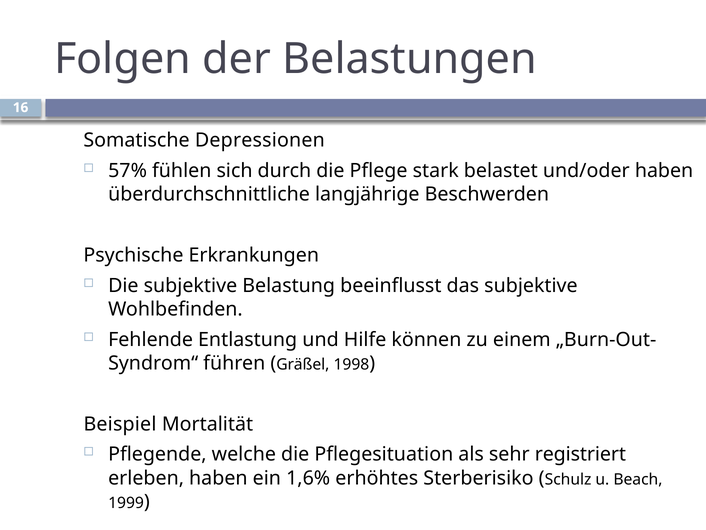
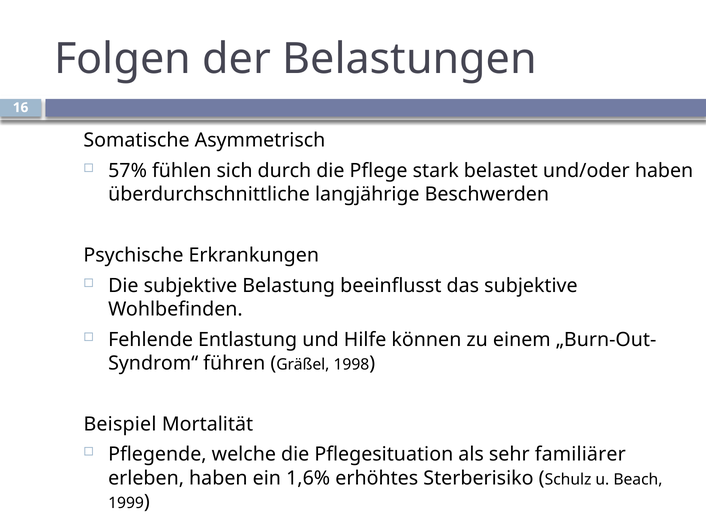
Depressionen: Depressionen -> Asymmetrisch
registriert: registriert -> familiärer
